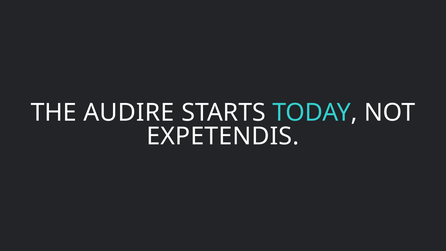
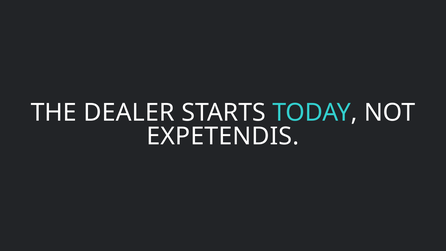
AUDIRE: AUDIRE -> DEALER
